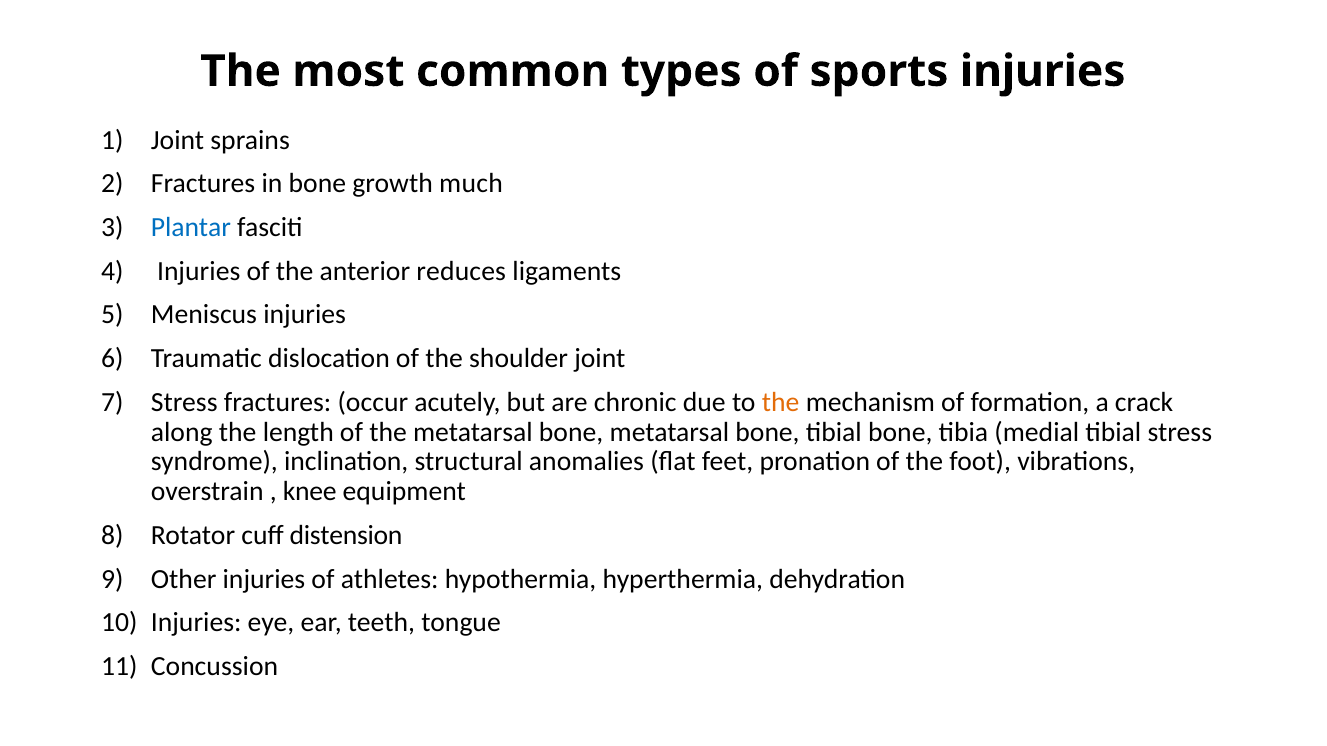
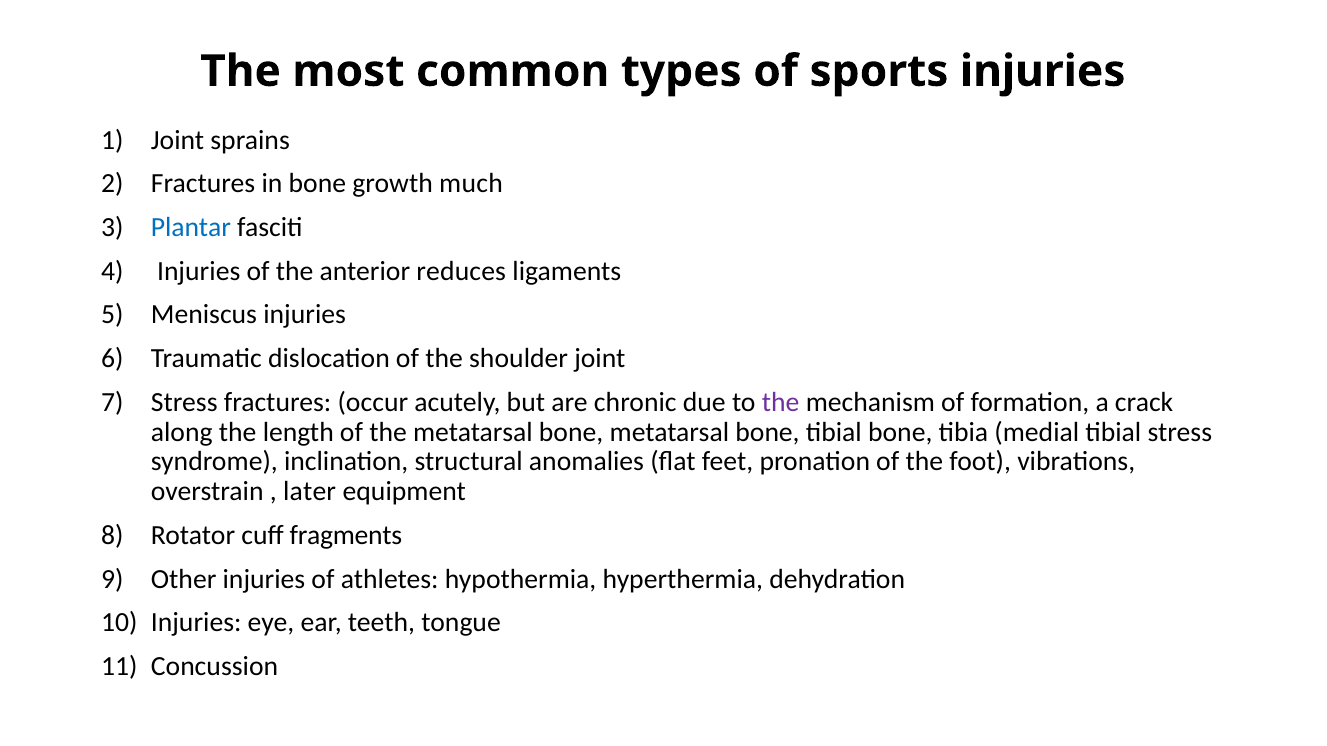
the at (781, 402) colour: orange -> purple
knee: knee -> later
distension: distension -> fragments
